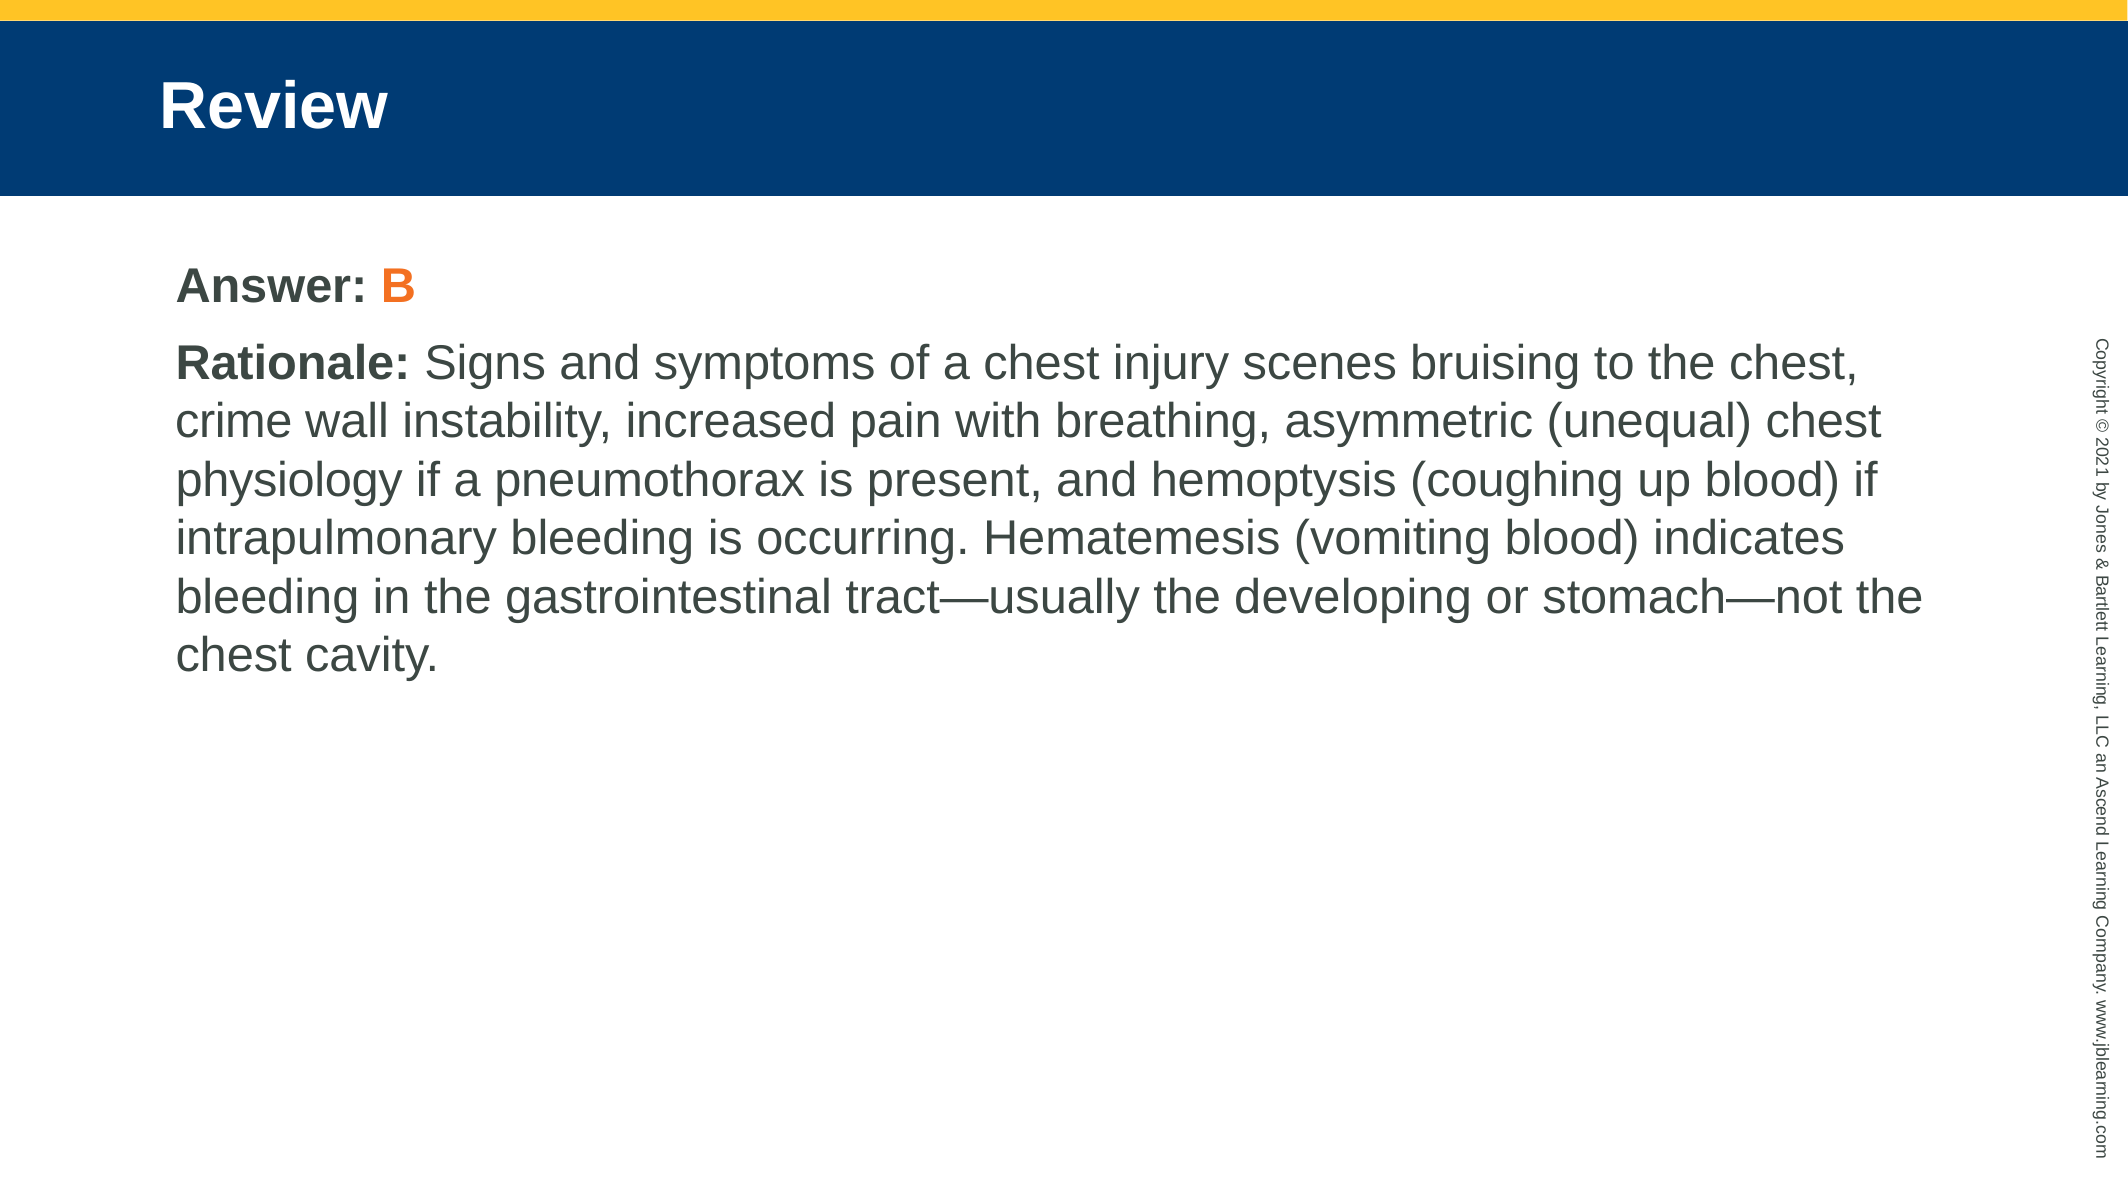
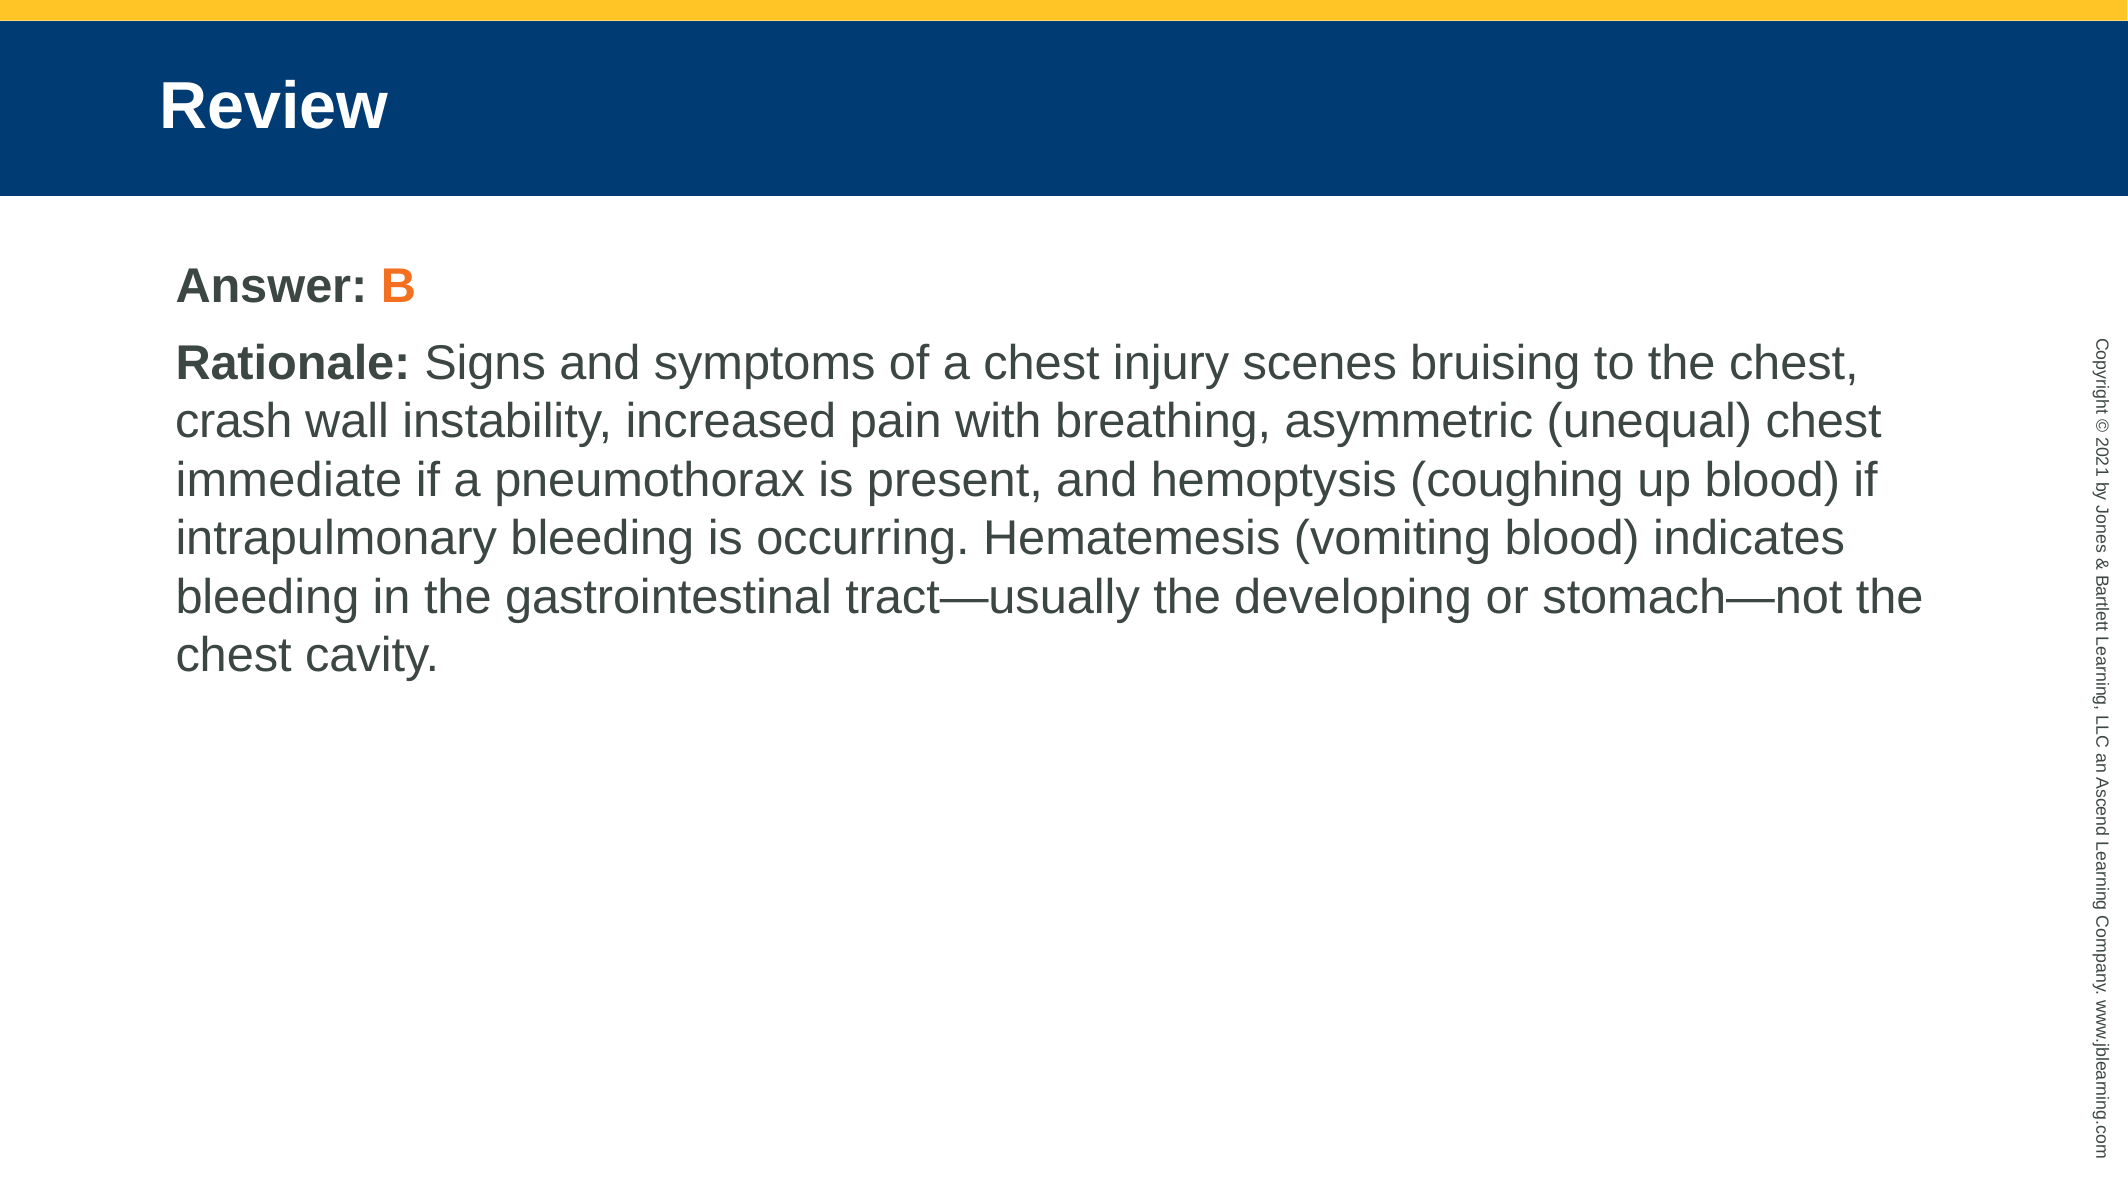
crime: crime -> crash
physiology: physiology -> immediate
